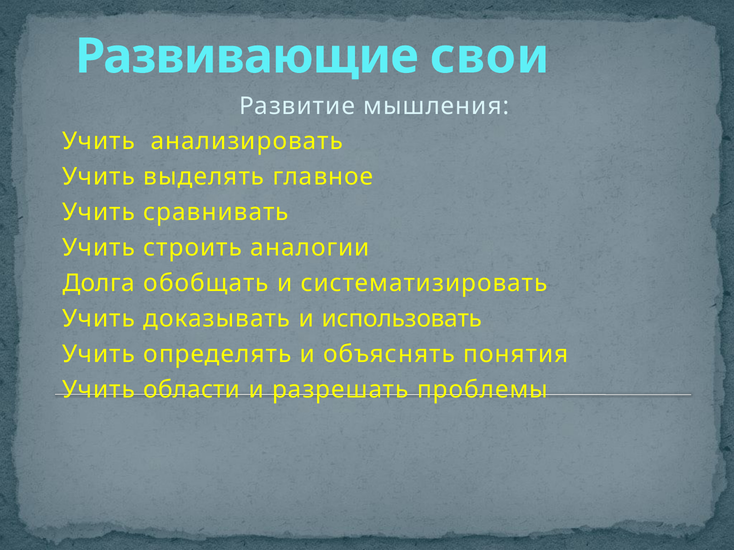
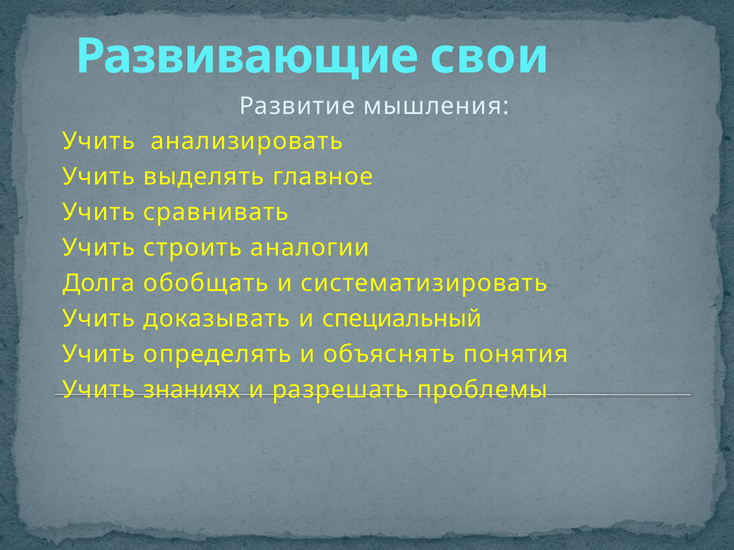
использовать: использовать -> специальный
области: области -> знаниях
